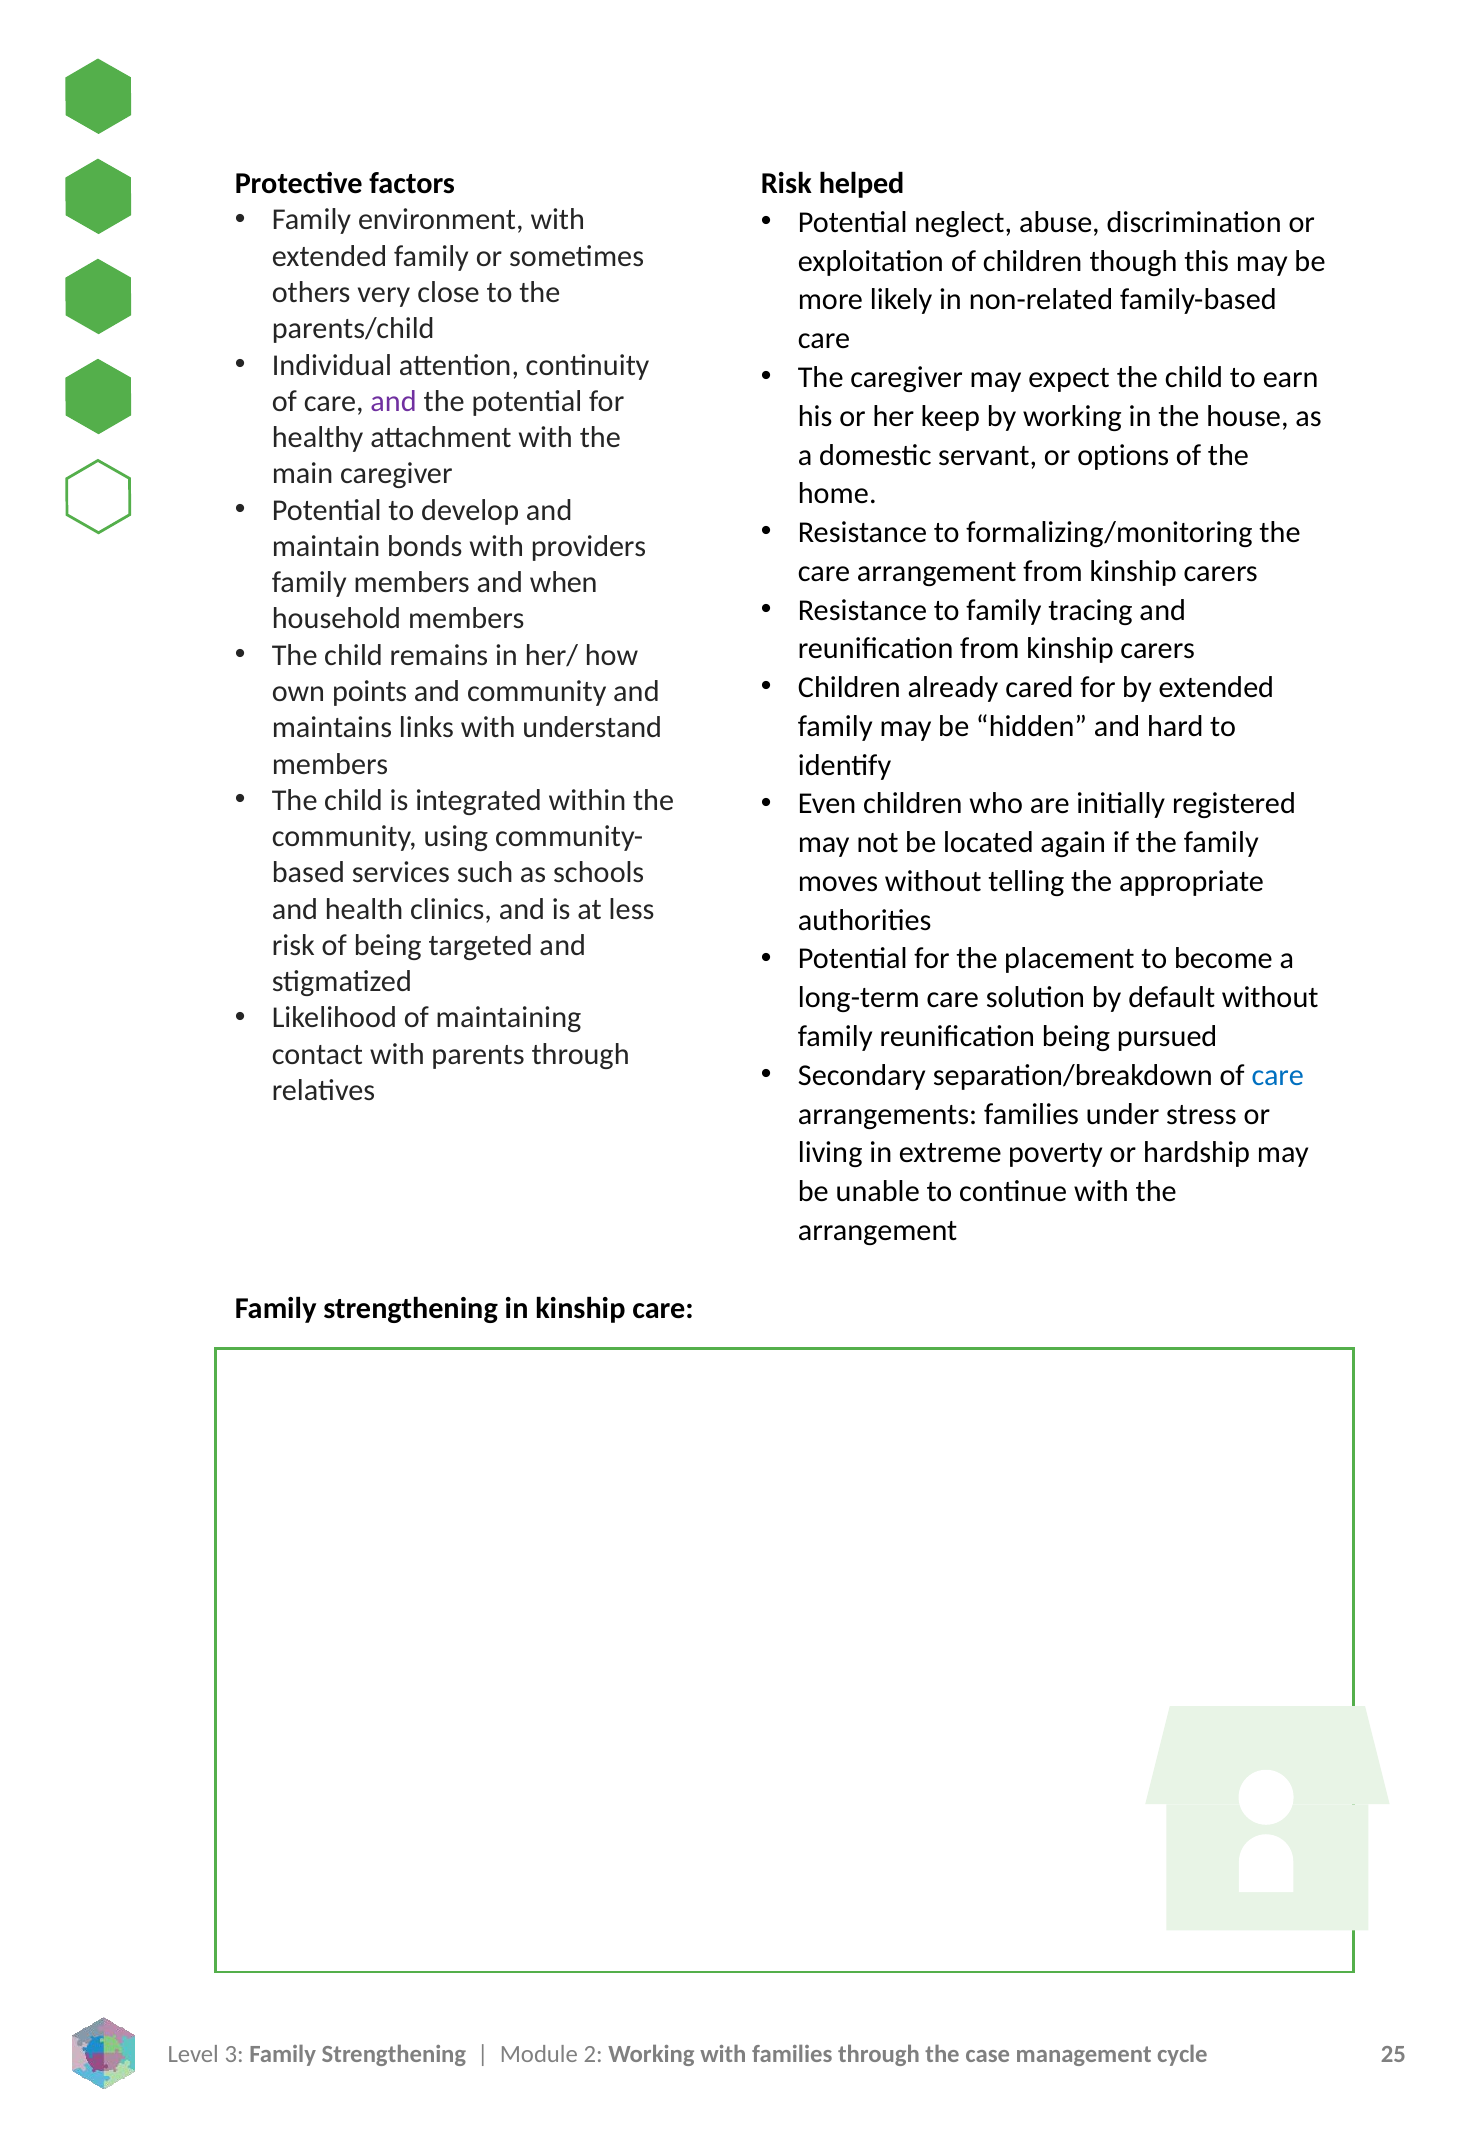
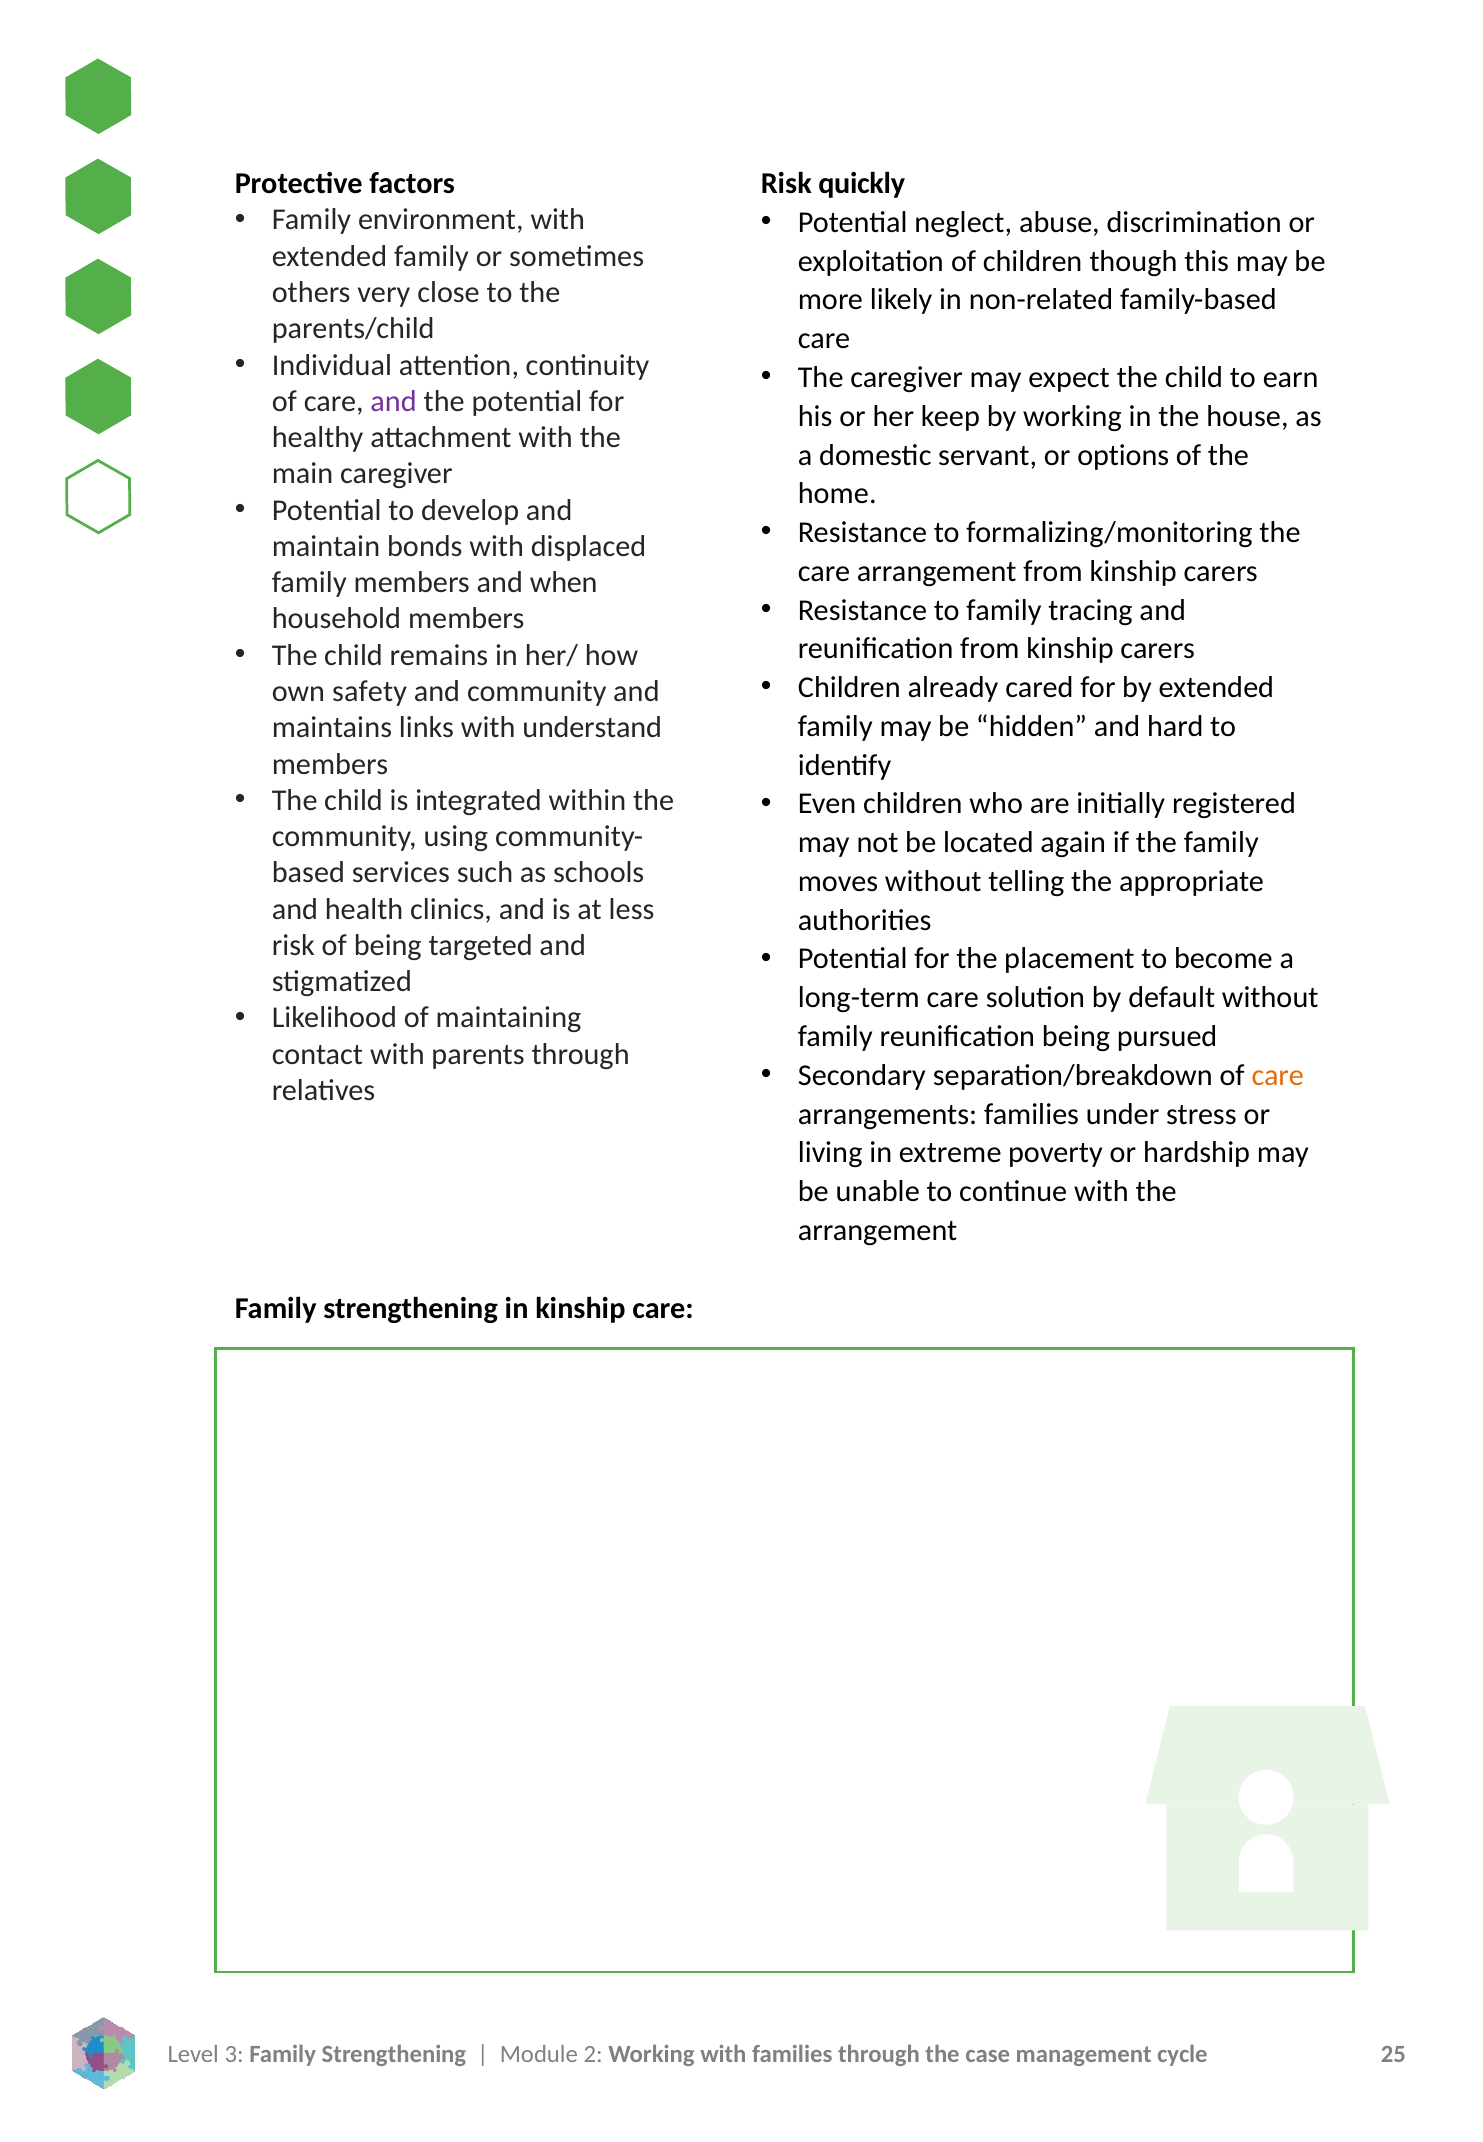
helped: helped -> quickly
providers: providers -> displaced
points: points -> safety
care at (1278, 1075) colour: blue -> orange
